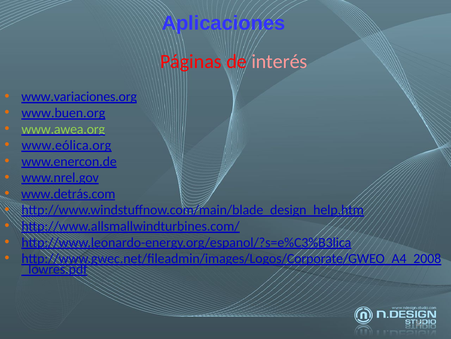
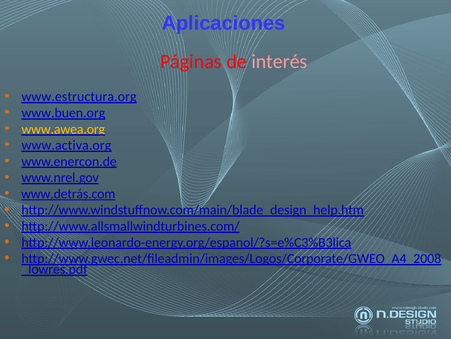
www.variaciones.org: www.variaciones.org -> www.estructura.org
www.awea.org colour: light green -> yellow
www.eólica.org: www.eólica.org -> www.activa.org
